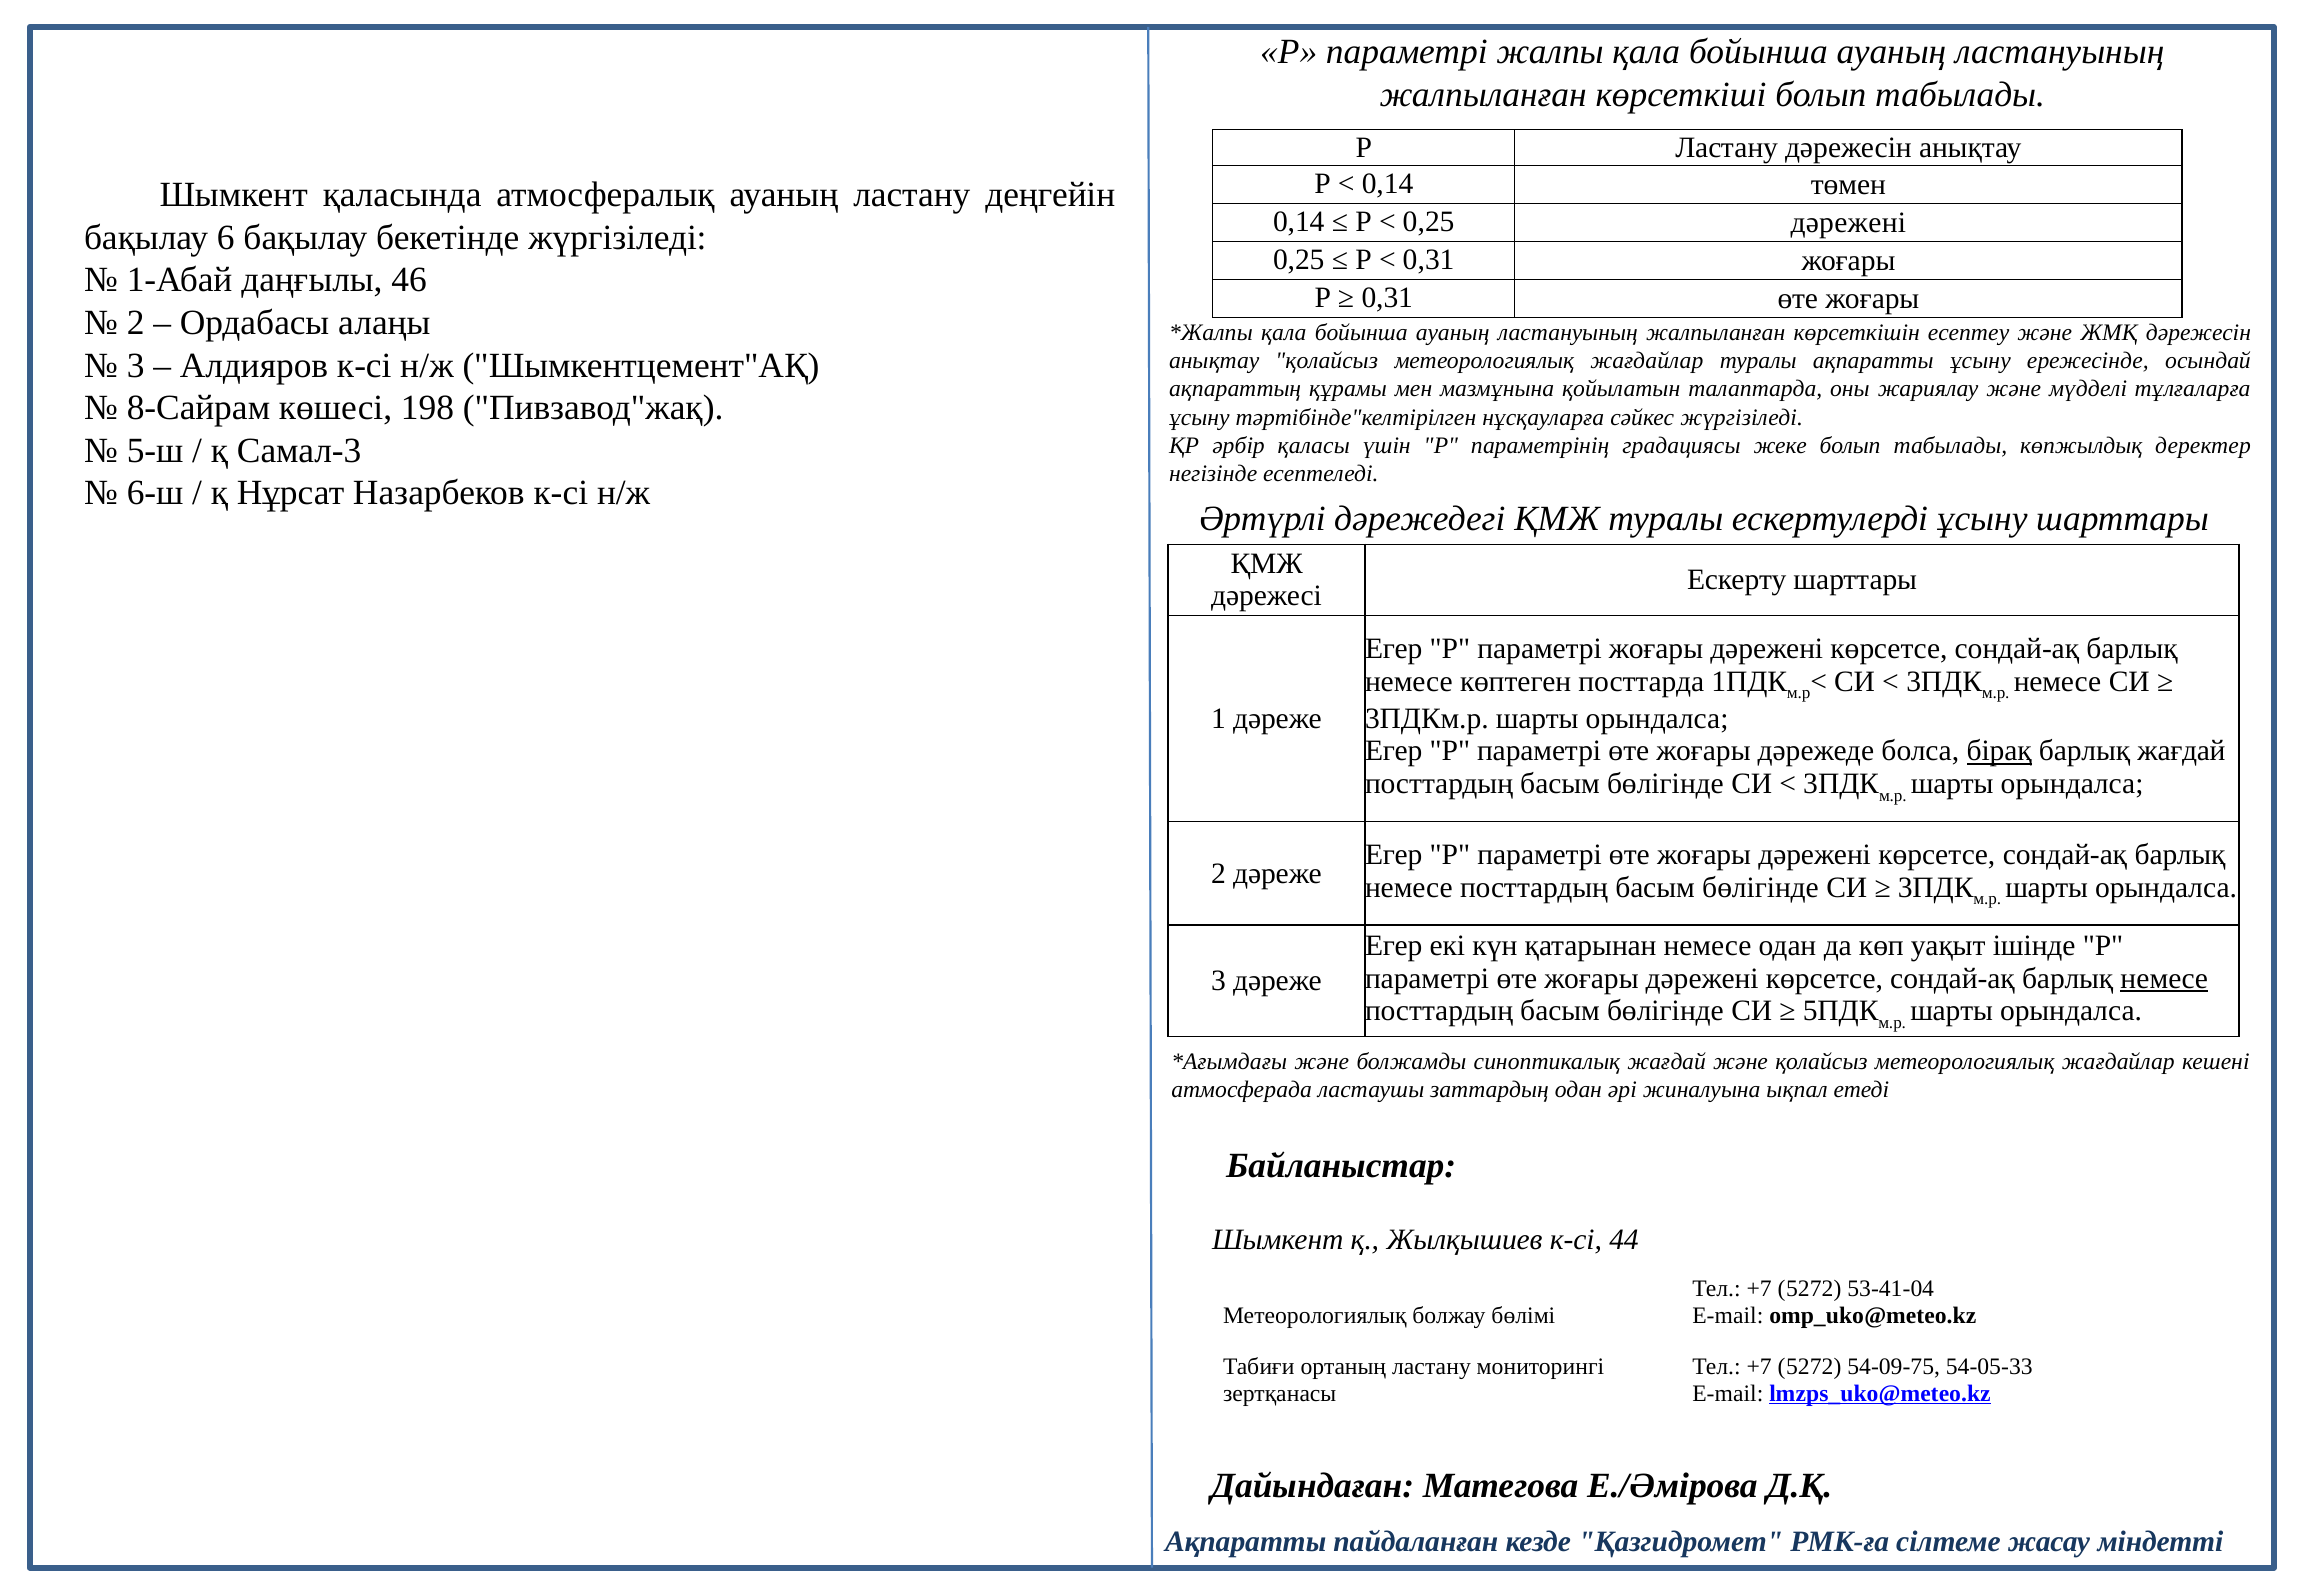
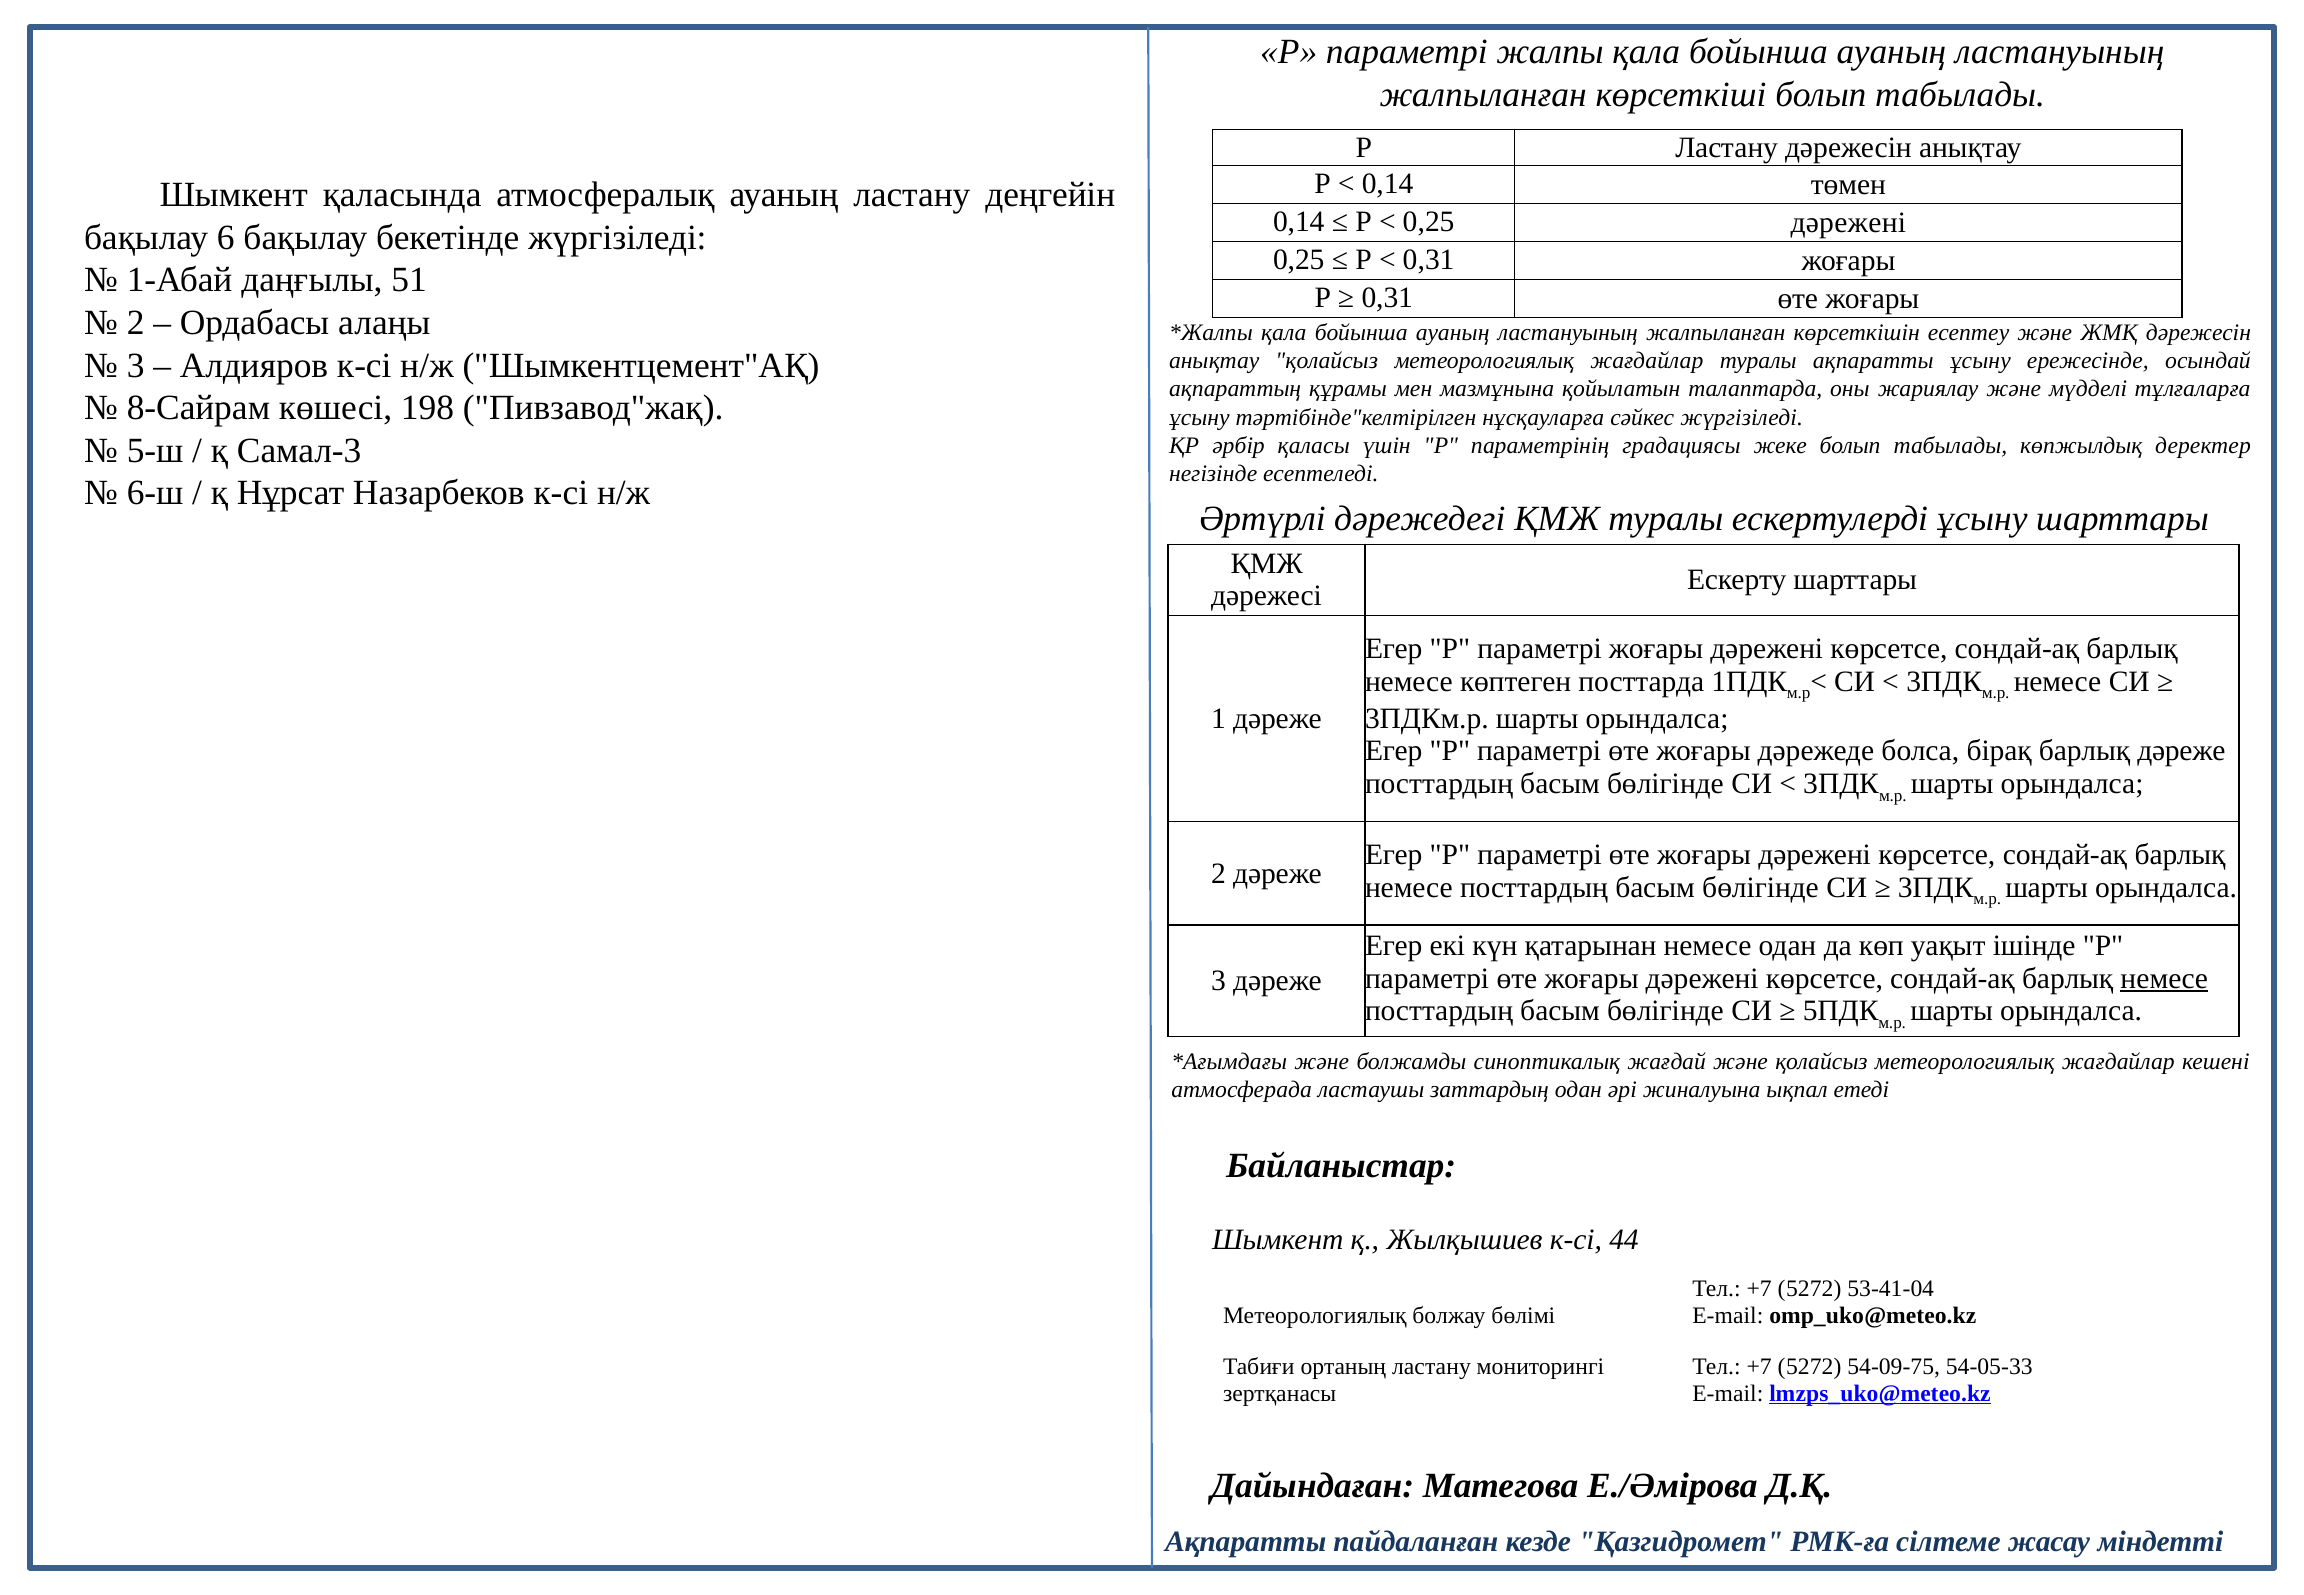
46: 46 -> 51
бірақ underline: present -> none
барлық жағдай: жағдай -> дәреже
